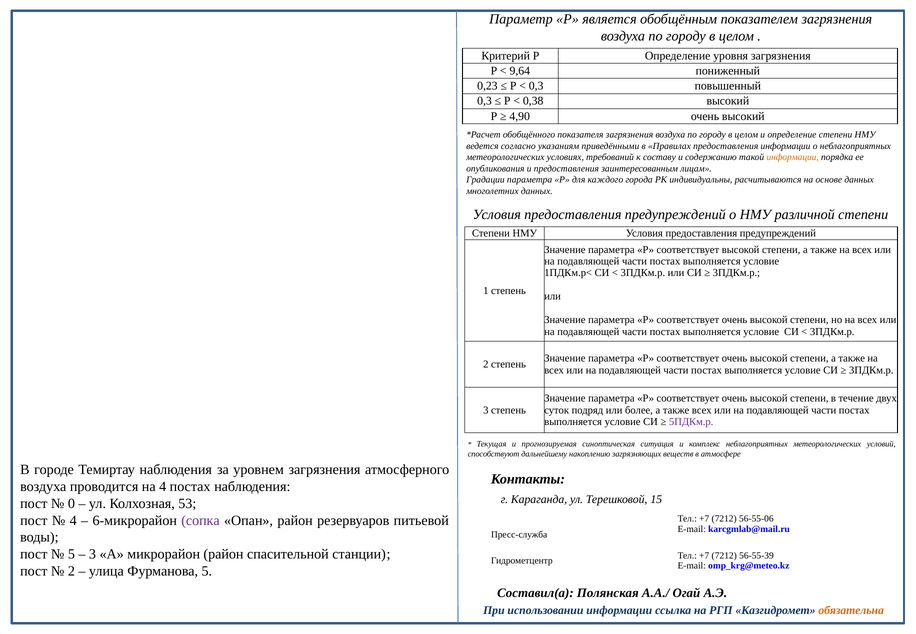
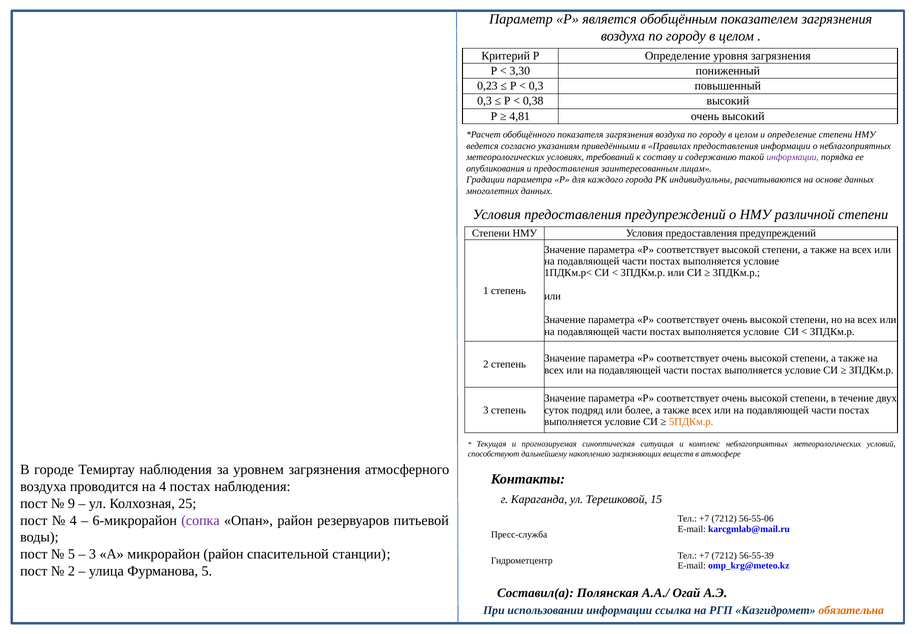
9,64: 9,64 -> 3,30
4,90: 4,90 -> 4,81
информации at (793, 157) colour: orange -> purple
5ПДКм.р colour: purple -> orange
0: 0 -> 9
53: 53 -> 25
